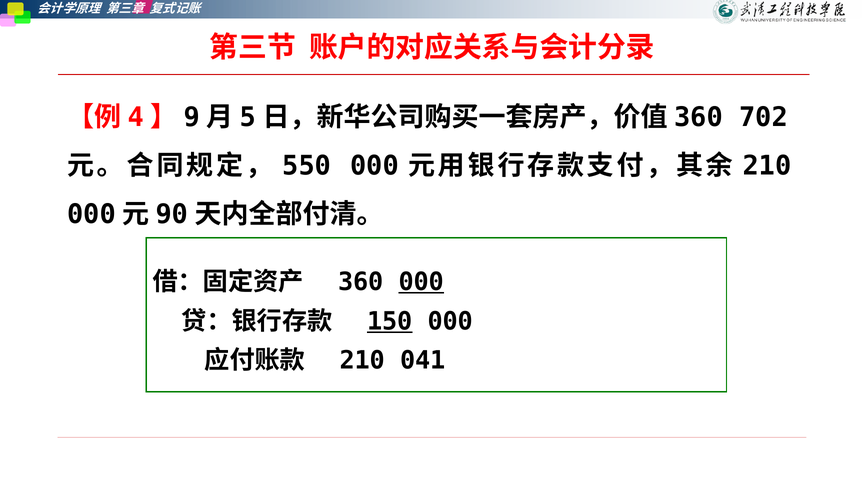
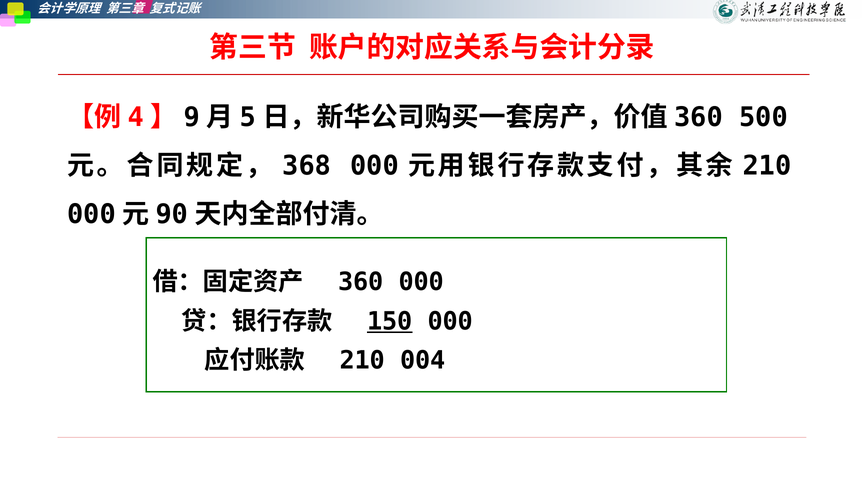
702: 702 -> 500
550: 550 -> 368
000 at (421, 282) underline: present -> none
041: 041 -> 004
